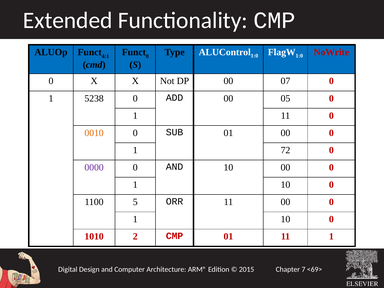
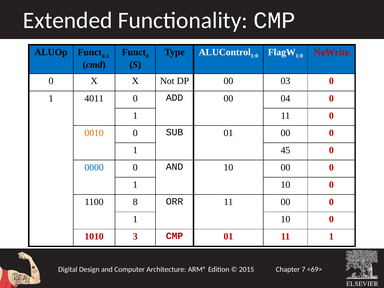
07: 07 -> 03
5238: 5238 -> 4011
05: 05 -> 04
72: 72 -> 45
0000 colour: purple -> blue
5: 5 -> 8
2: 2 -> 3
